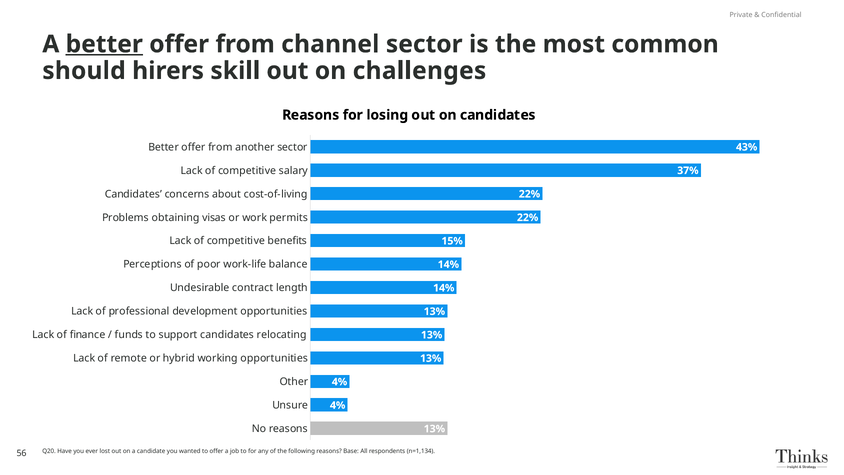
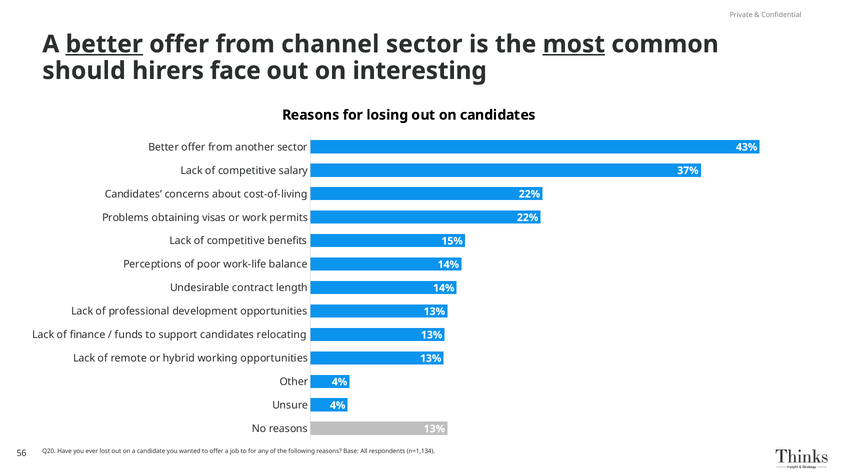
most underline: none -> present
skill: skill -> face
challenges: challenges -> interesting
